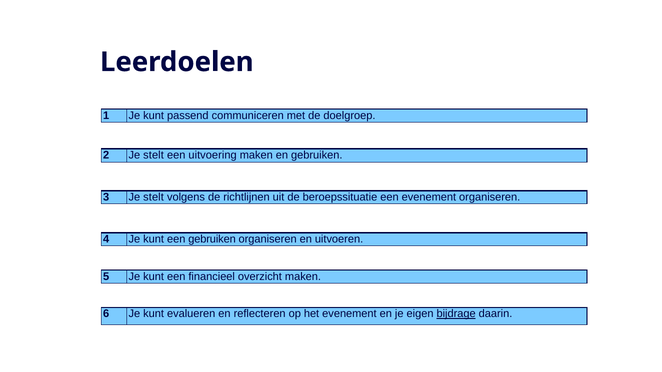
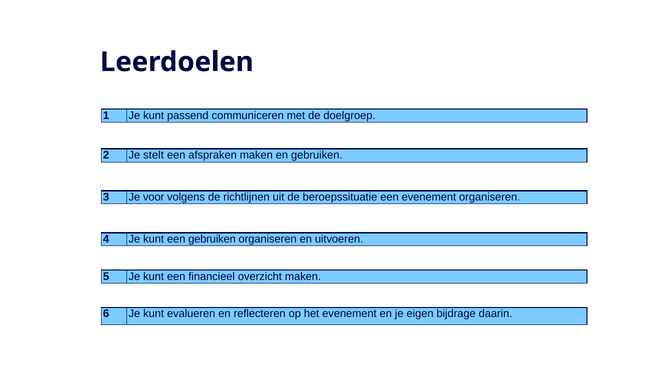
uitvoering: uitvoering -> afspraken
3 Je stelt: stelt -> voor
bijdrage underline: present -> none
